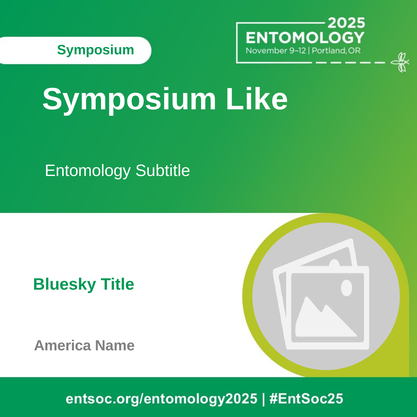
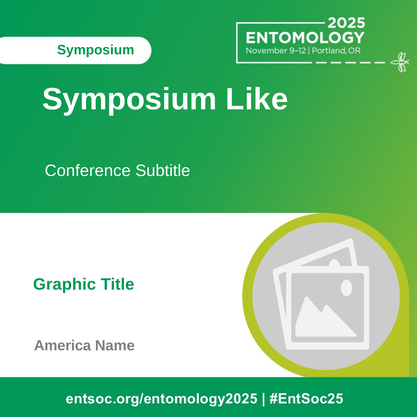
Entomology: Entomology -> Conference
Bluesky: Bluesky -> Graphic
